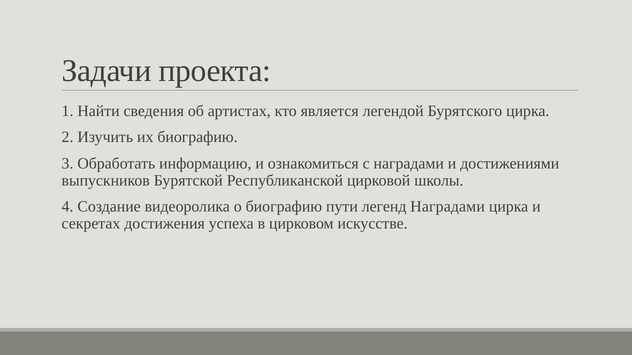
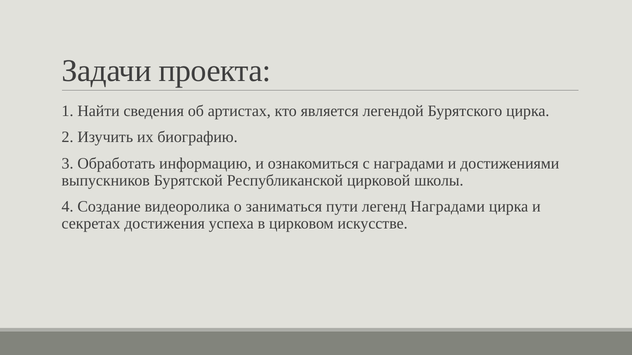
о биографию: биографию -> заниматься
